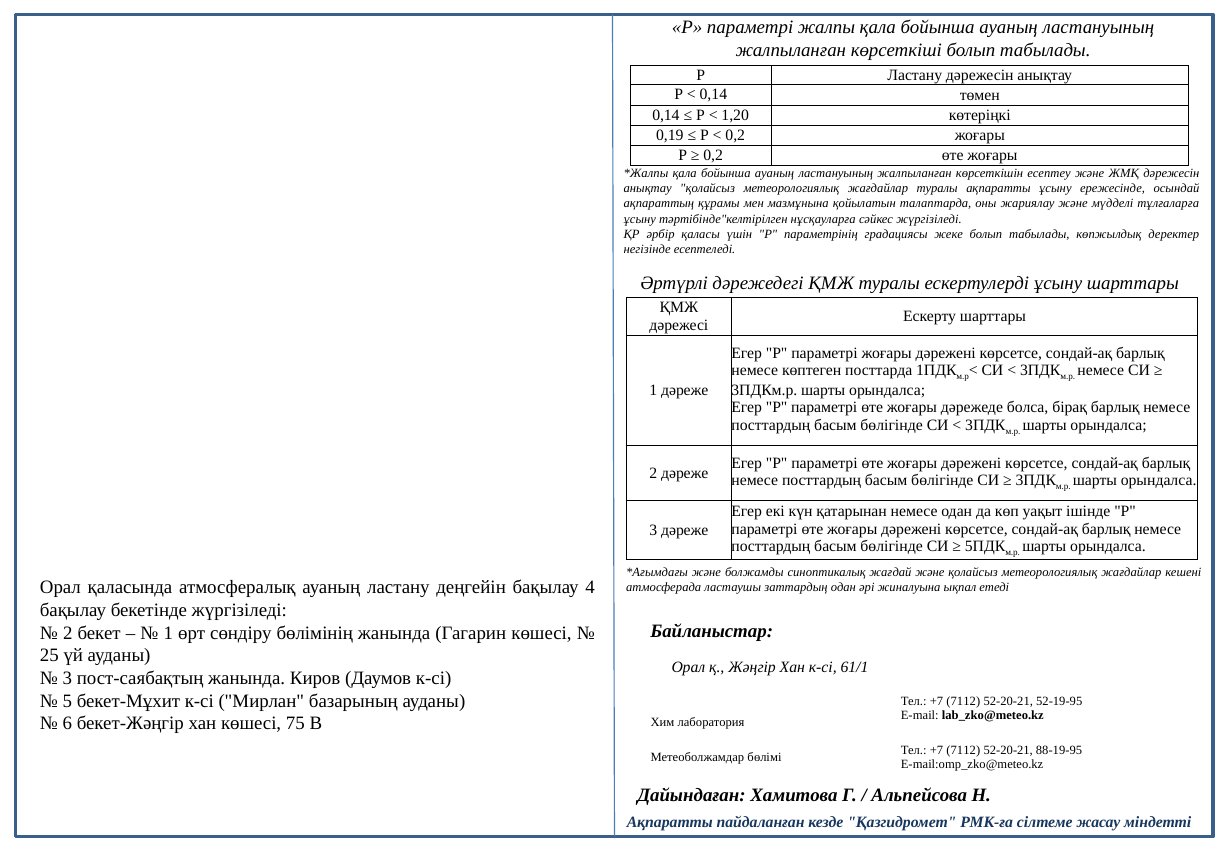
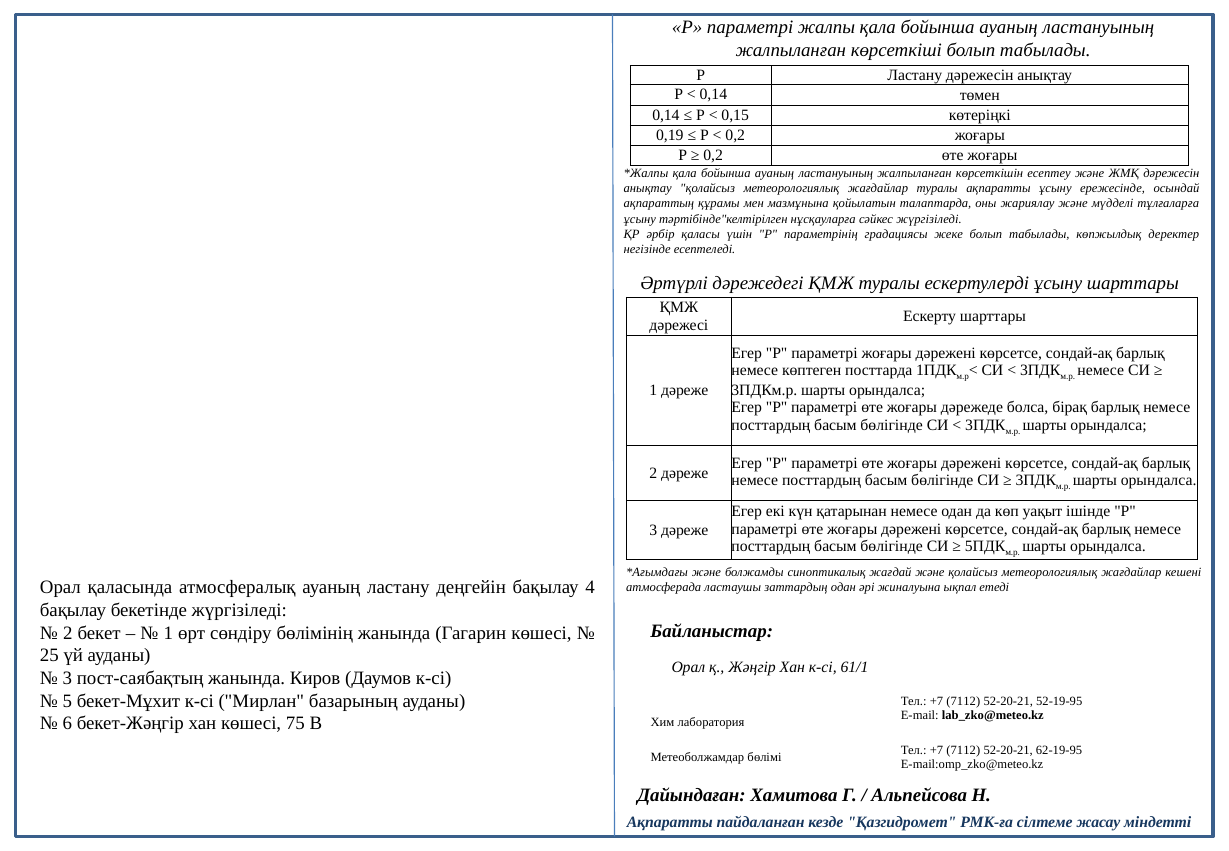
1,20: 1,20 -> 0,15
88-19-95: 88-19-95 -> 62-19-95
